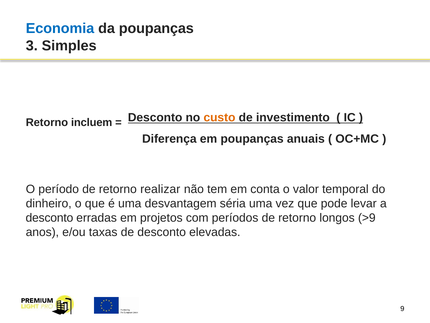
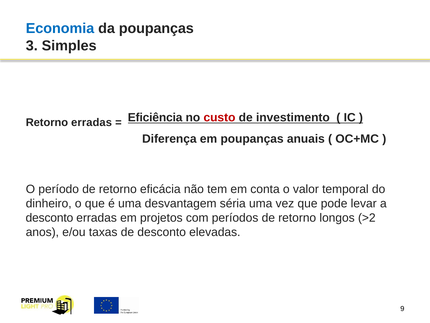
Retorno incluem: incluem -> erradas
Desconto at (155, 117): Desconto -> Eficiência
custo colour: orange -> red
realizar: realizar -> eficácia
>9: >9 -> >2
